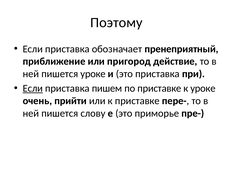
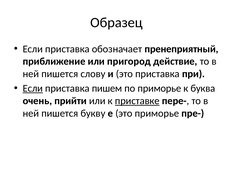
Поэтому: Поэтому -> Образец
пишется уроке: уроке -> слову
по приставке: приставке -> приморье
к уроке: уроке -> буква
приставке at (137, 101) underline: none -> present
слову: слову -> букву
